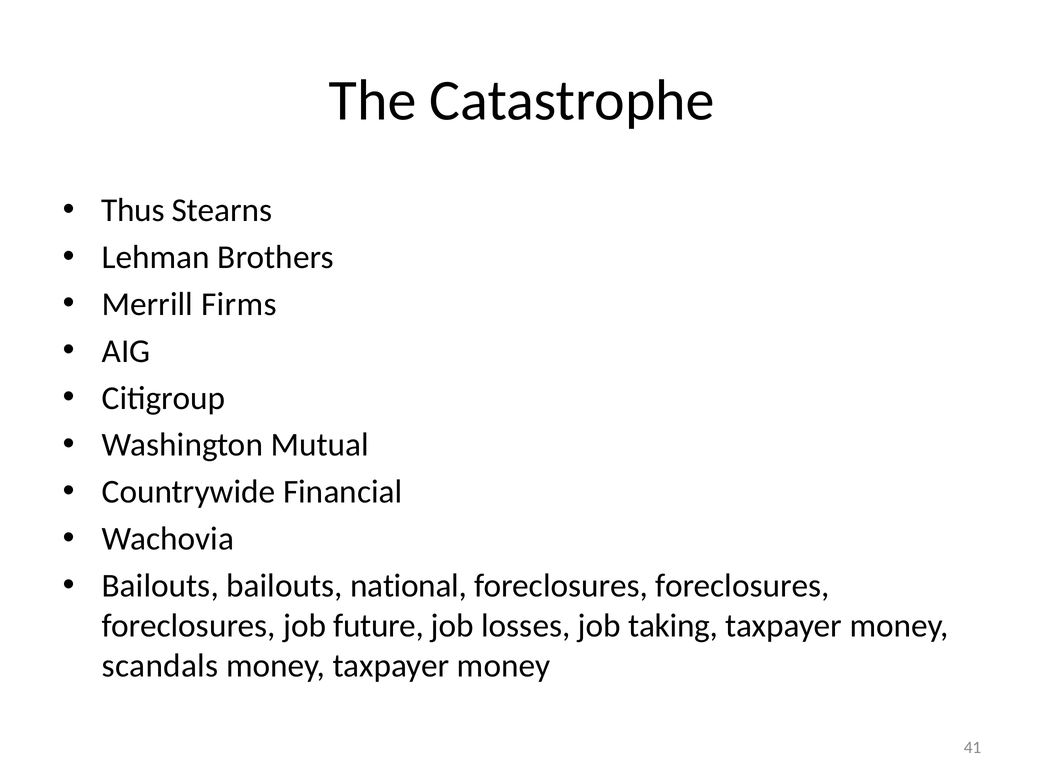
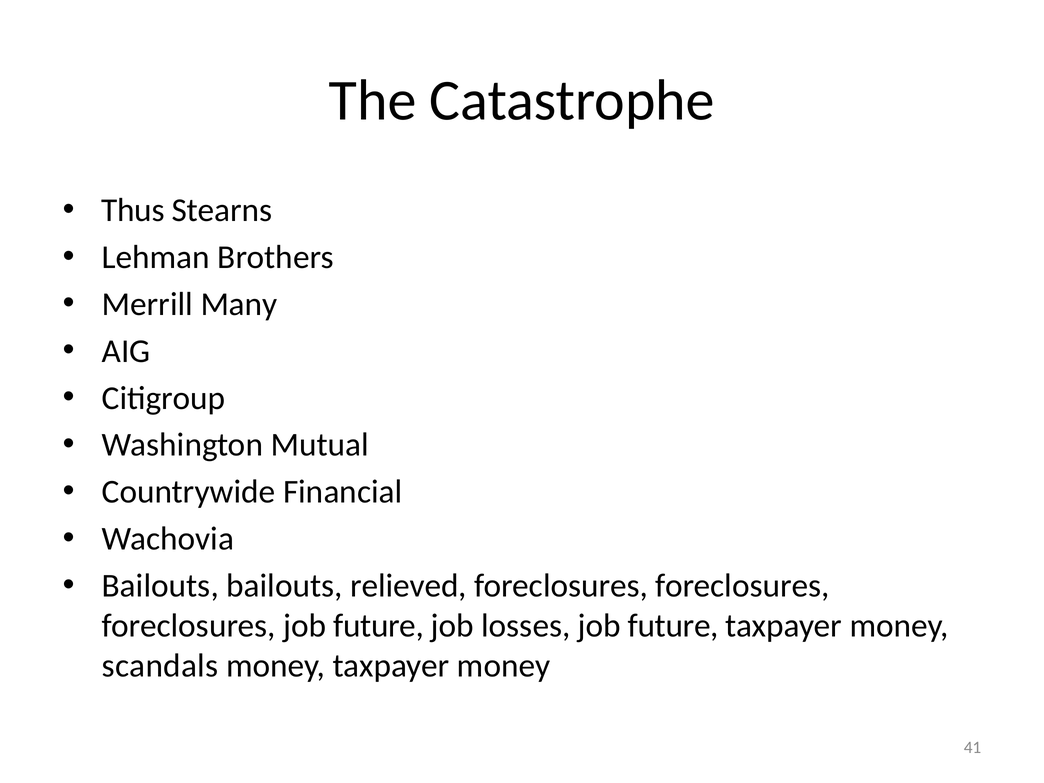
Firms: Firms -> Many
national: national -> relieved
losses job taking: taking -> future
